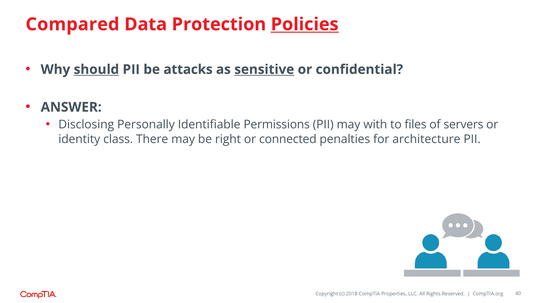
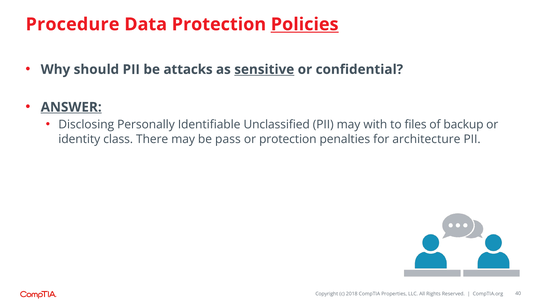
Compared: Compared -> Procedure
should underline: present -> none
ANSWER underline: none -> present
Permissions: Permissions -> Unclassified
servers: servers -> backup
right: right -> pass
or connected: connected -> protection
